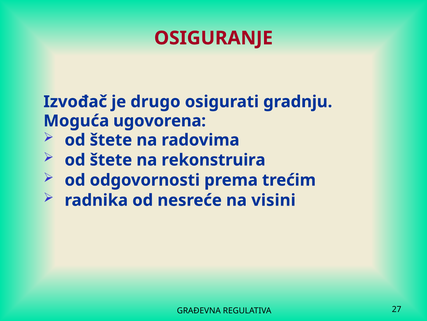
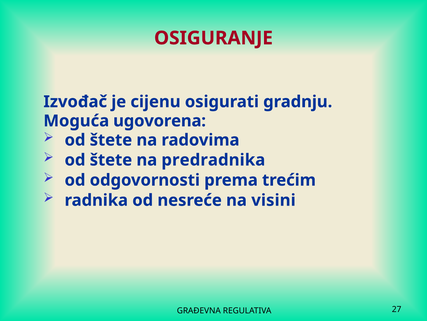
drugo: drugo -> cijenu
rekonstruira: rekonstruira -> predradnika
